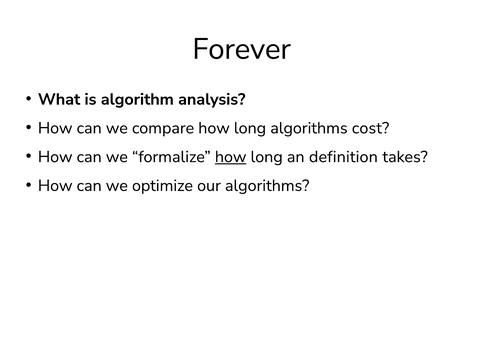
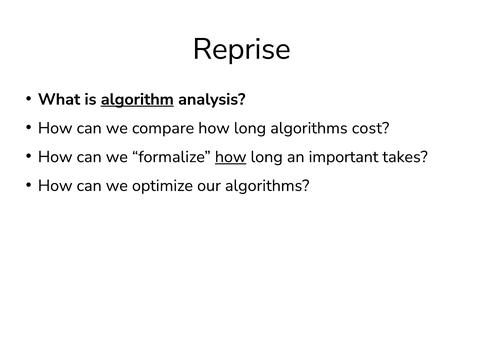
Forever: Forever -> Reprise
algorithm underline: none -> present
definition: definition -> important
